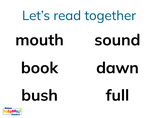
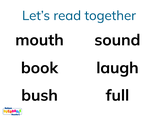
dawn: dawn -> laugh
